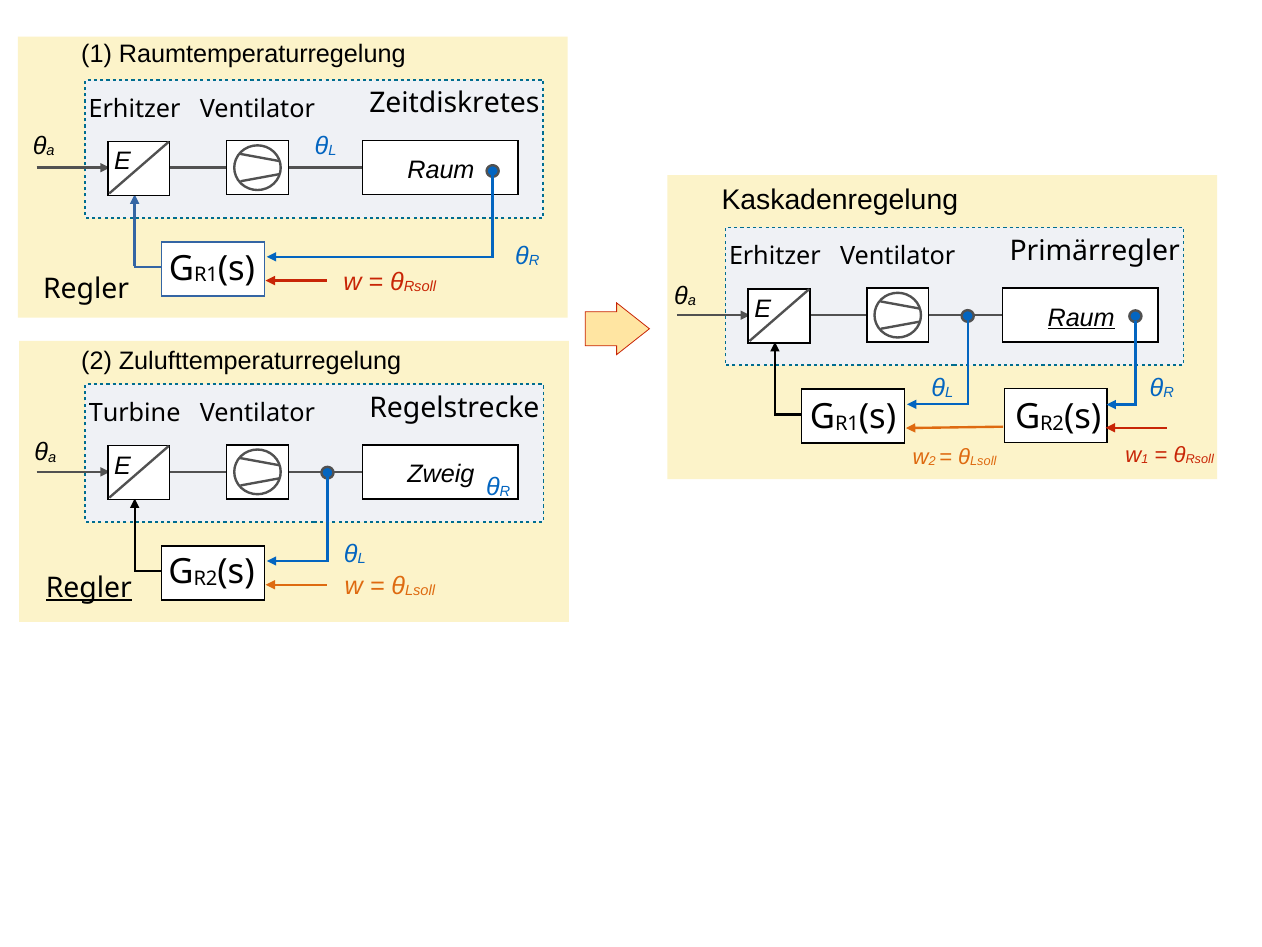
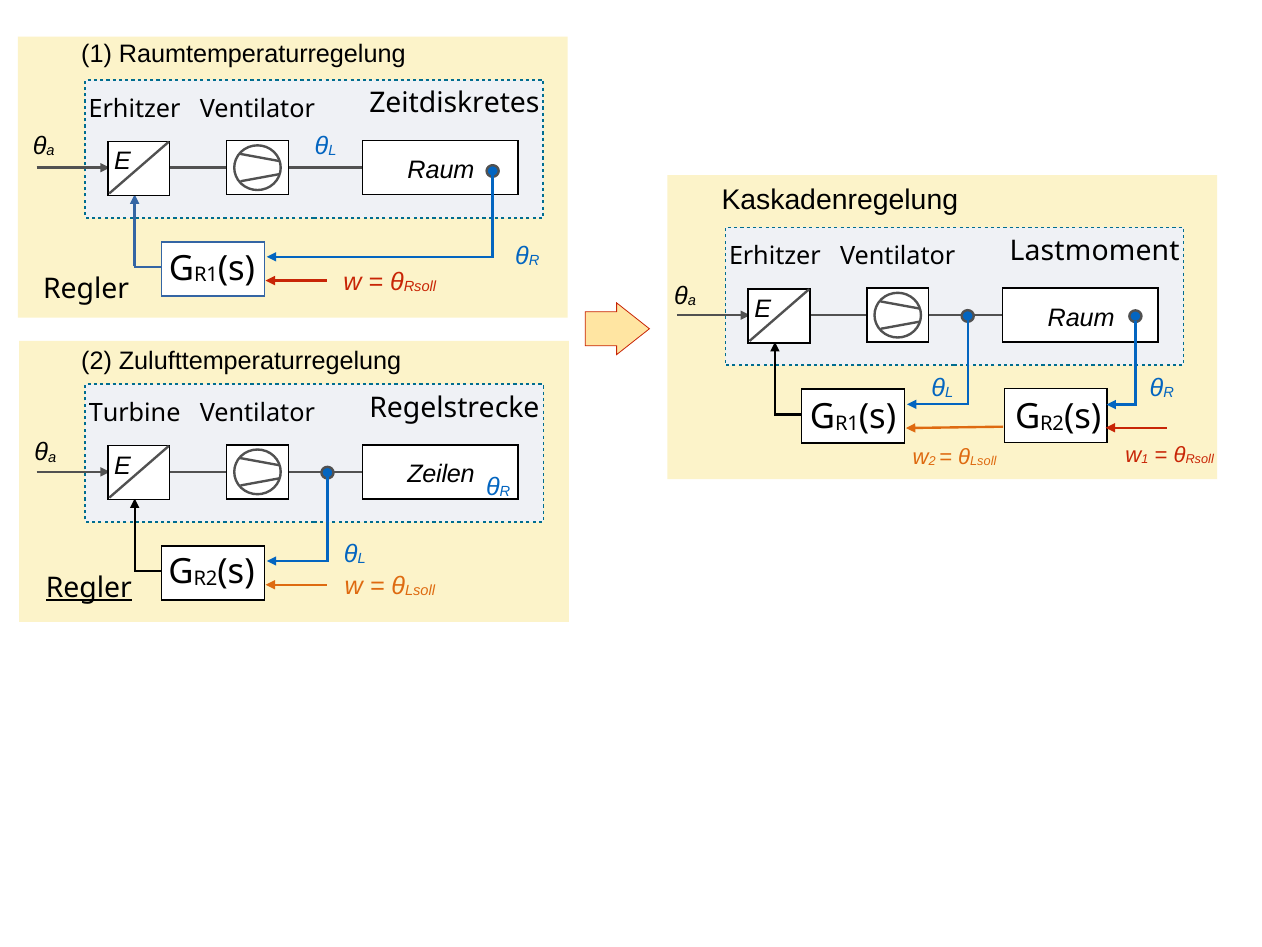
Primärregler: Primärregler -> Lastmoment
Raum at (1081, 318) underline: present -> none
Zweig: Zweig -> Zeilen
